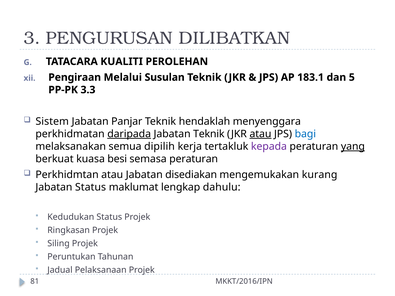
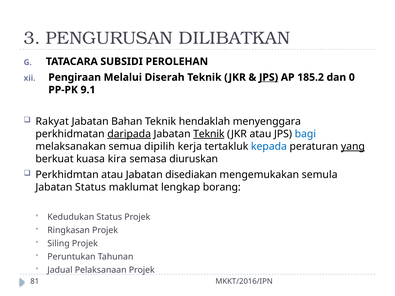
KUALITI: KUALITI -> SUBSIDI
Susulan: Susulan -> Diserah
JPS at (269, 77) underline: none -> present
183.1: 183.1 -> 185.2
5: 5 -> 0
3.3: 3.3 -> 9.1
Sistem: Sistem -> Rakyat
Panjar: Panjar -> Bahan
Teknik at (209, 134) underline: none -> present
atau at (260, 134) underline: present -> none
kepada colour: purple -> blue
besi: besi -> kira
semasa peraturan: peraturan -> diuruskan
kurang: kurang -> semula
dahulu: dahulu -> borang
